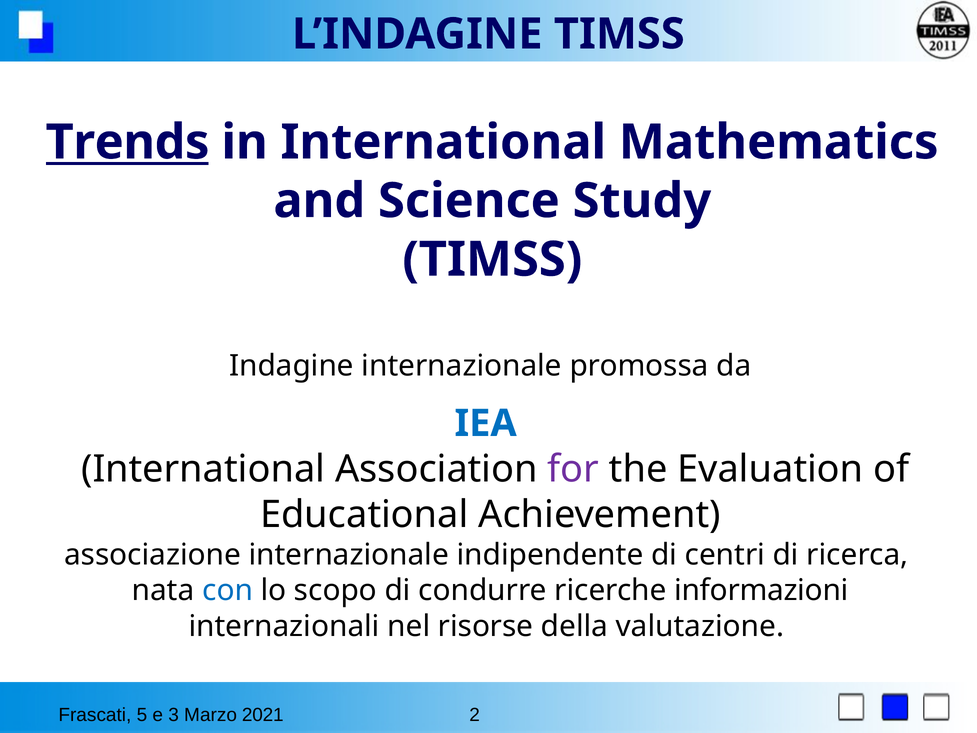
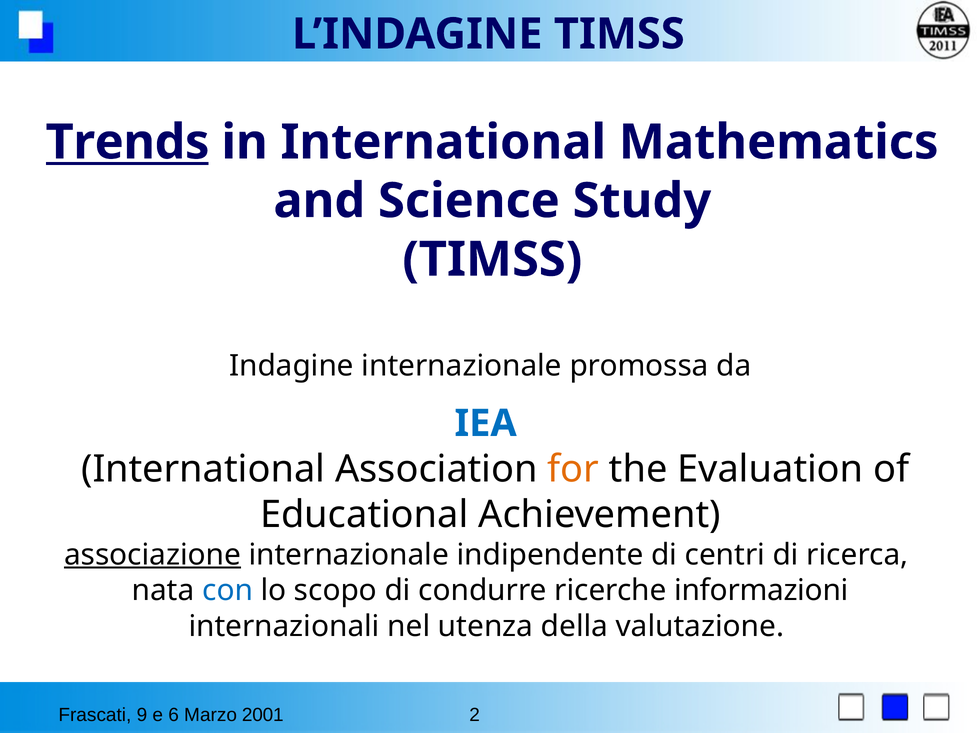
for colour: purple -> orange
associazione underline: none -> present
risorse: risorse -> utenza
5: 5 -> 9
3: 3 -> 6
2021: 2021 -> 2001
